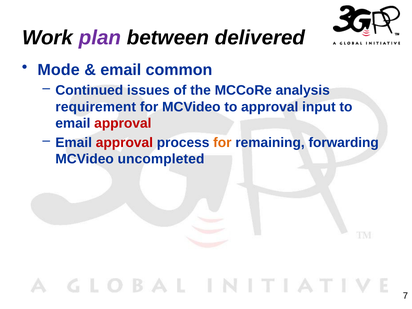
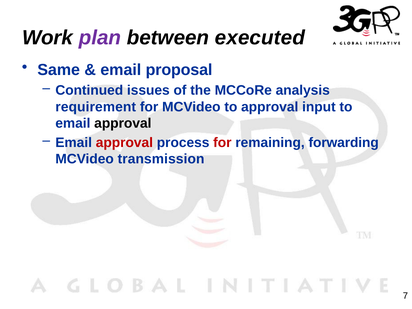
delivered: delivered -> executed
Mode: Mode -> Same
common: common -> proposal
approval at (123, 123) colour: red -> black
for at (222, 143) colour: orange -> red
uncompleted: uncompleted -> transmission
